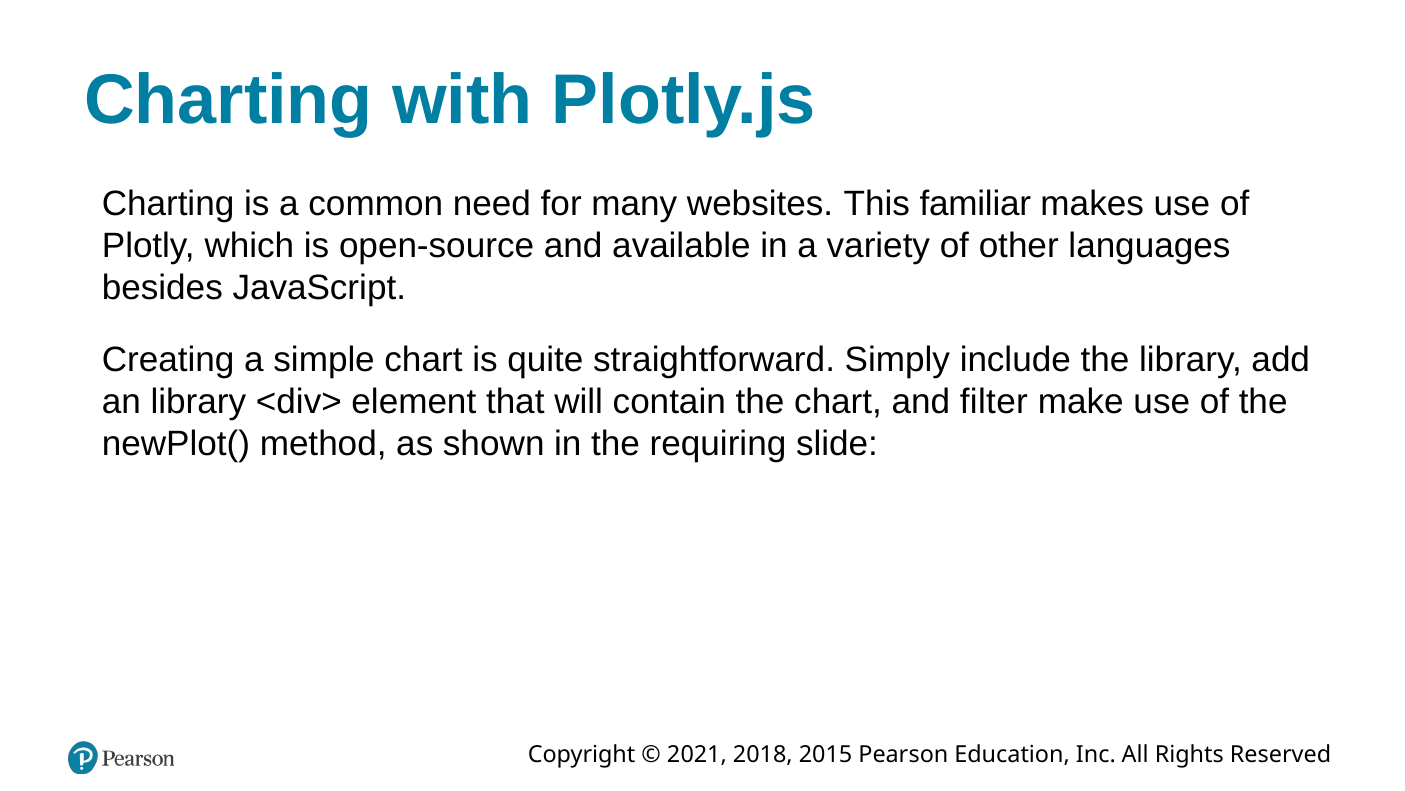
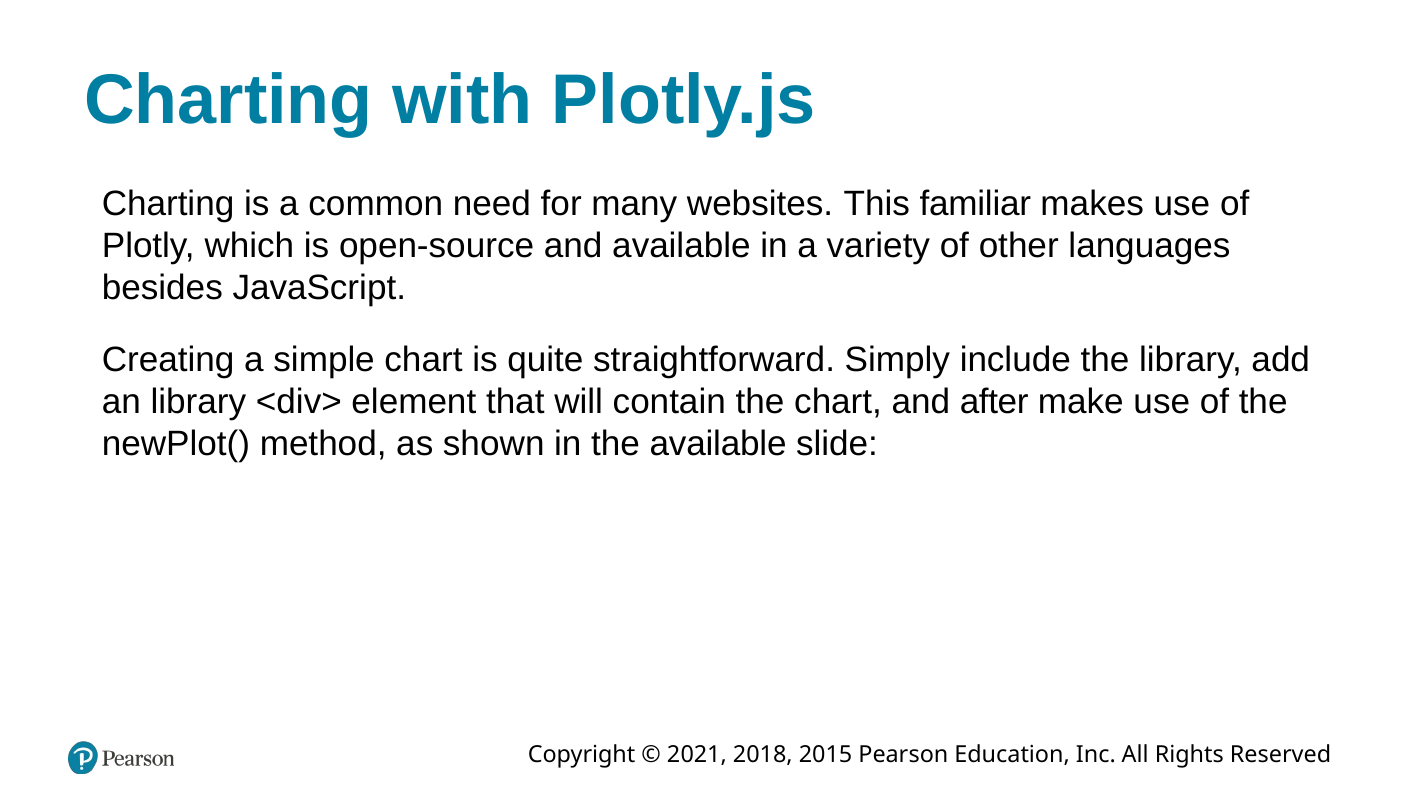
filter: filter -> after
the requiring: requiring -> available
